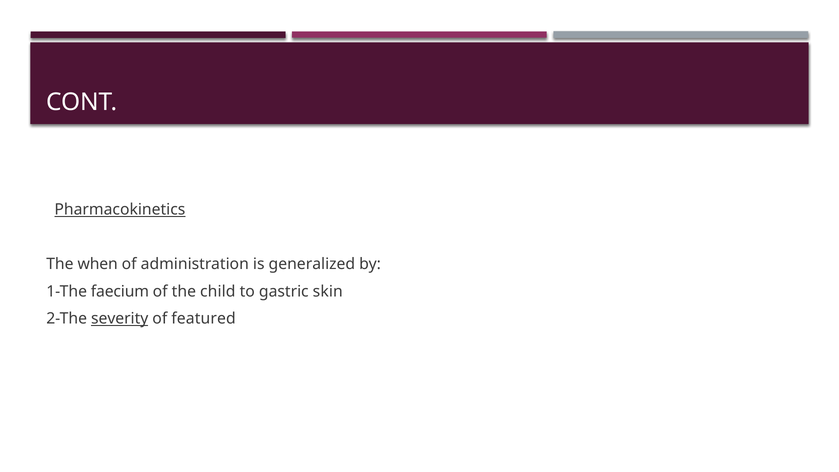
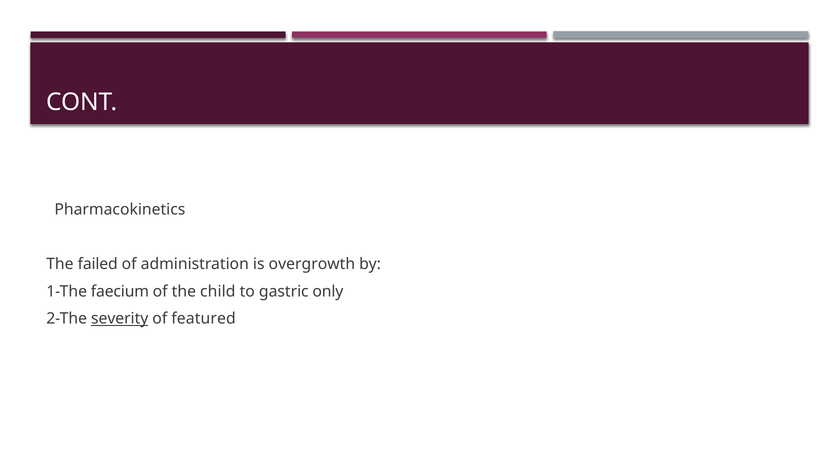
Pharmacokinetics underline: present -> none
when: when -> failed
generalized: generalized -> overgrowth
skin: skin -> only
